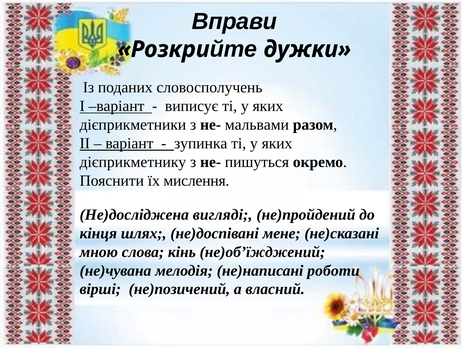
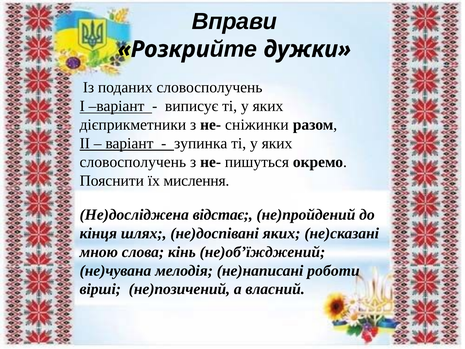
мальвами: мальвами -> сніжинки
дієприкметнику at (133, 162): дієприкметнику -> словосполучень
вигляді: вигляді -> відстає
не)доспівані мене: мене -> яких
